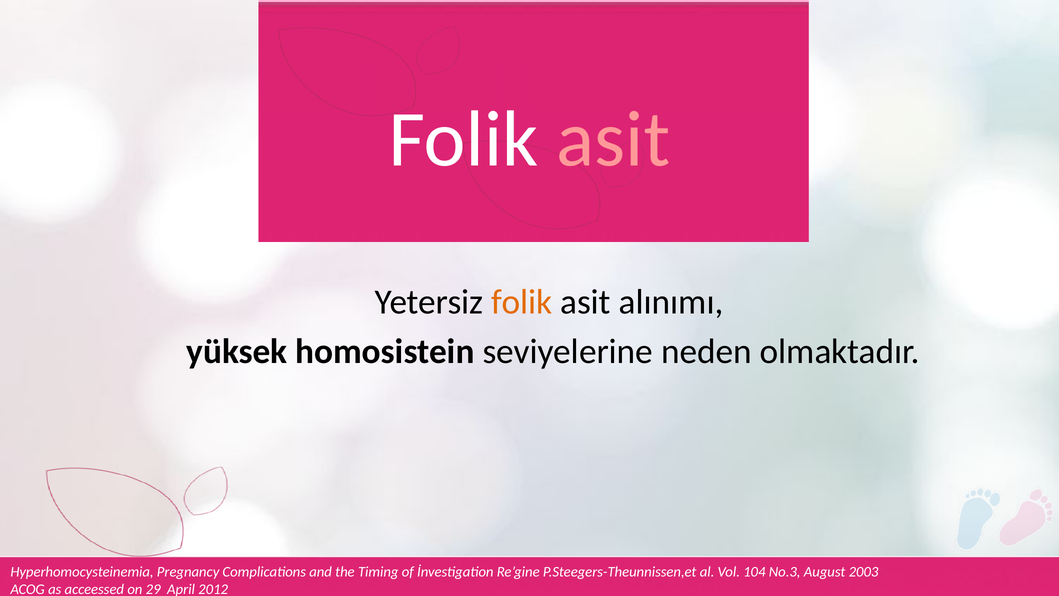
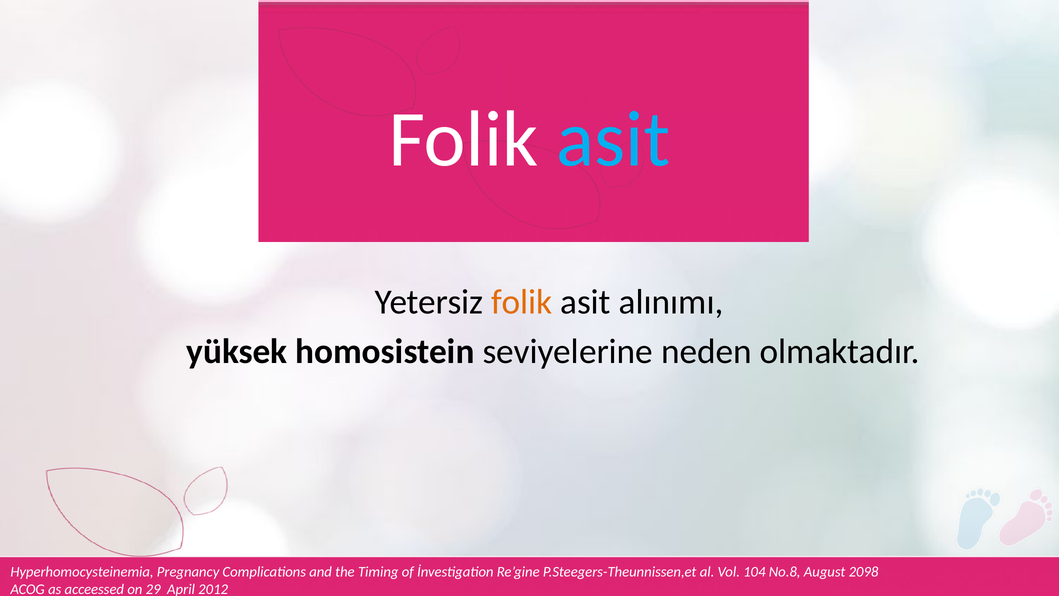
asit at (613, 139) colour: pink -> light blue
No.3: No.3 -> No.8
2003: 2003 -> 2098
